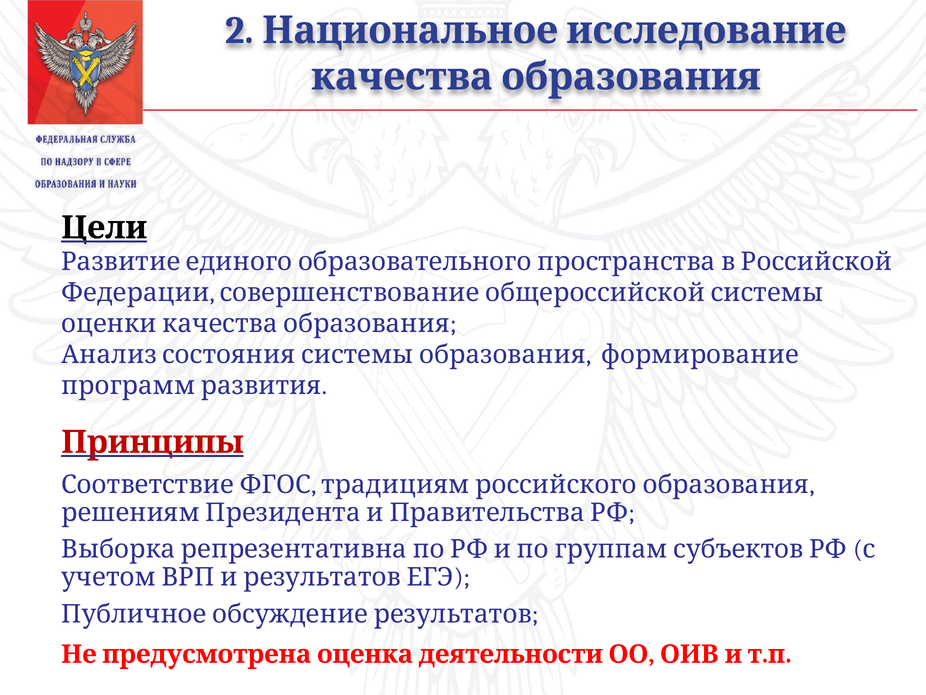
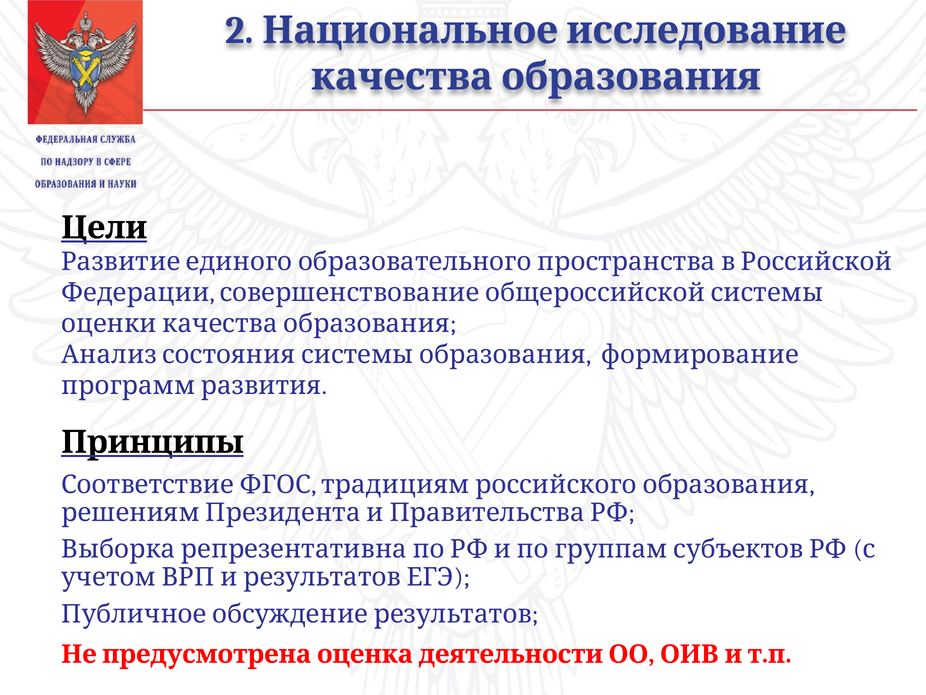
Принципы colour: red -> black
